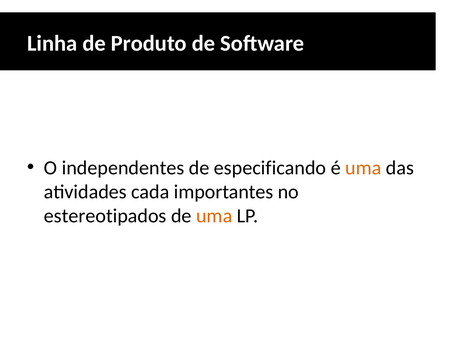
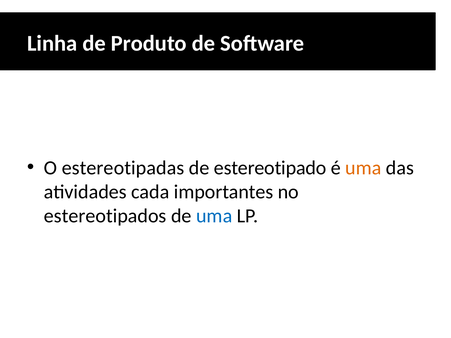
independentes: independentes -> estereotipadas
especificando: especificando -> estereotipado
uma at (214, 216) colour: orange -> blue
